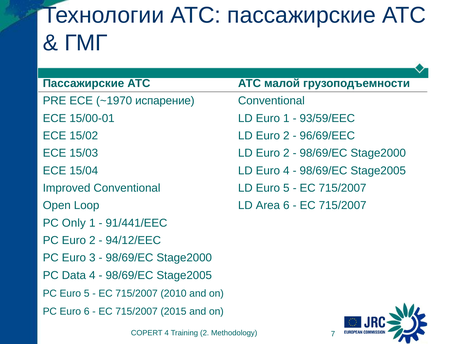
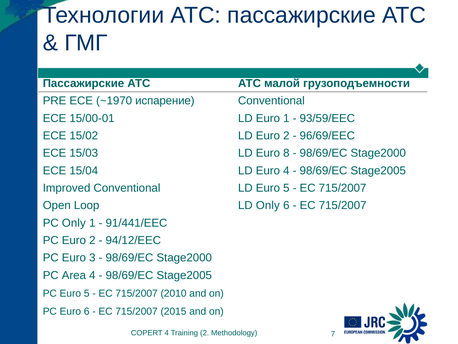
15/03 LD Euro 2: 2 -> 8
LD Area: Area -> Only
Data: Data -> Area
